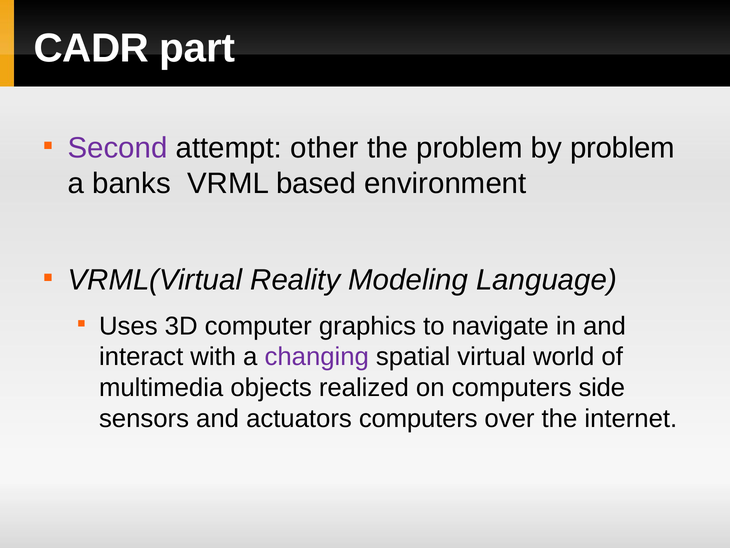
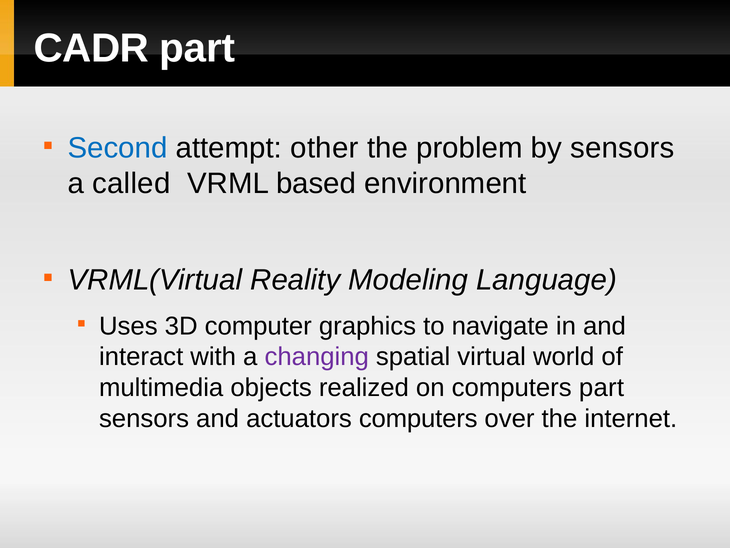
Second colour: purple -> blue
by problem: problem -> sensors
banks: banks -> called
computers side: side -> part
